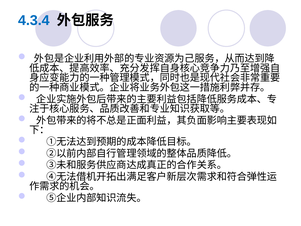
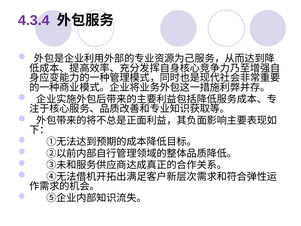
4.3.4 colour: blue -> purple
